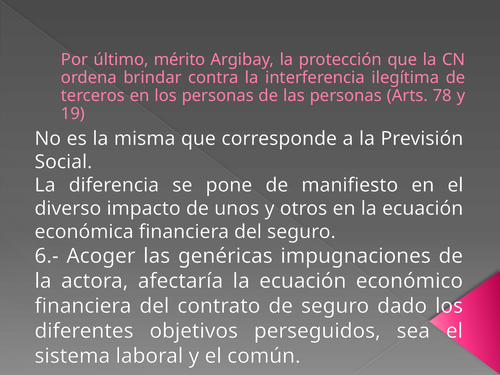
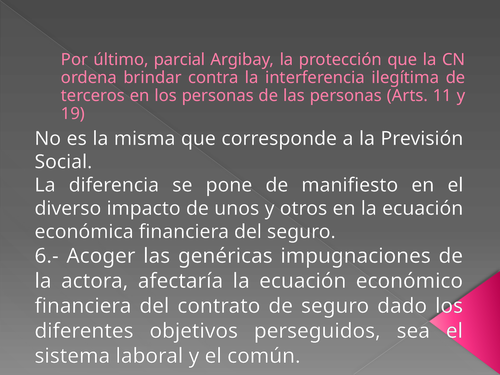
mérito: mérito -> parcial
78: 78 -> 11
